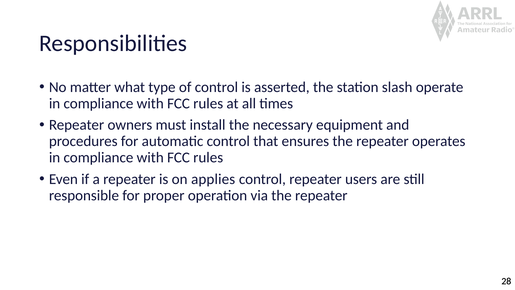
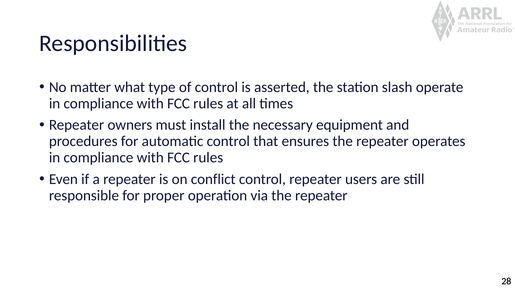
applies: applies -> conflict
